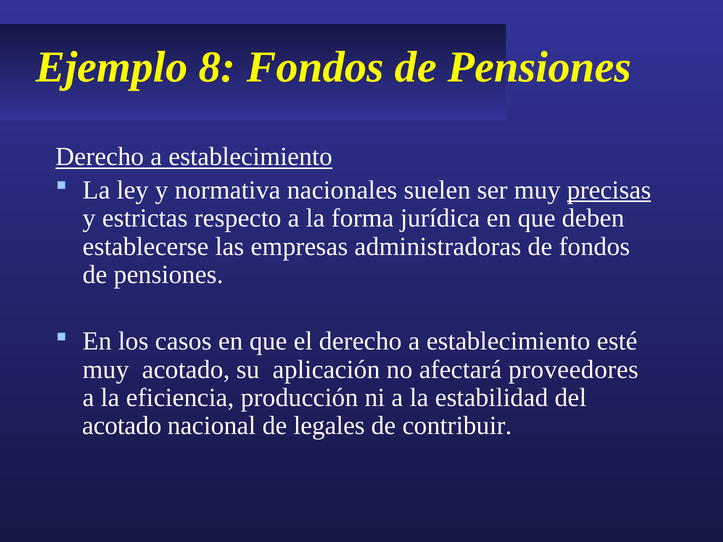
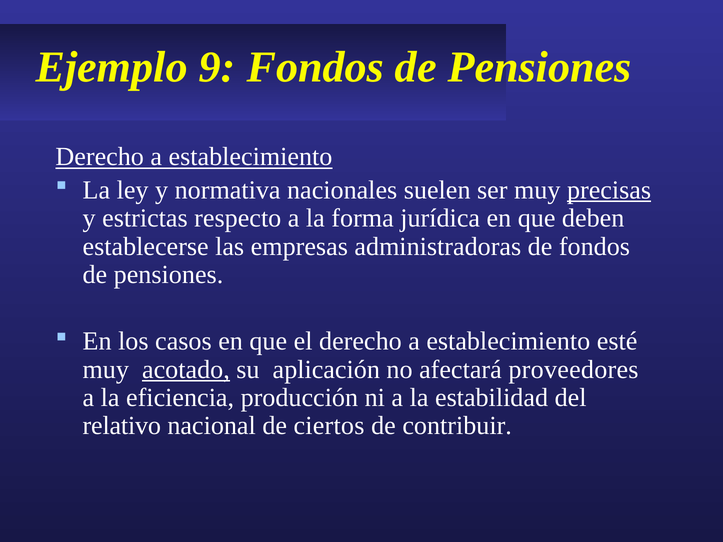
8: 8 -> 9
acotado at (186, 370) underline: none -> present
acotado at (122, 426): acotado -> relativo
legales: legales -> ciertos
